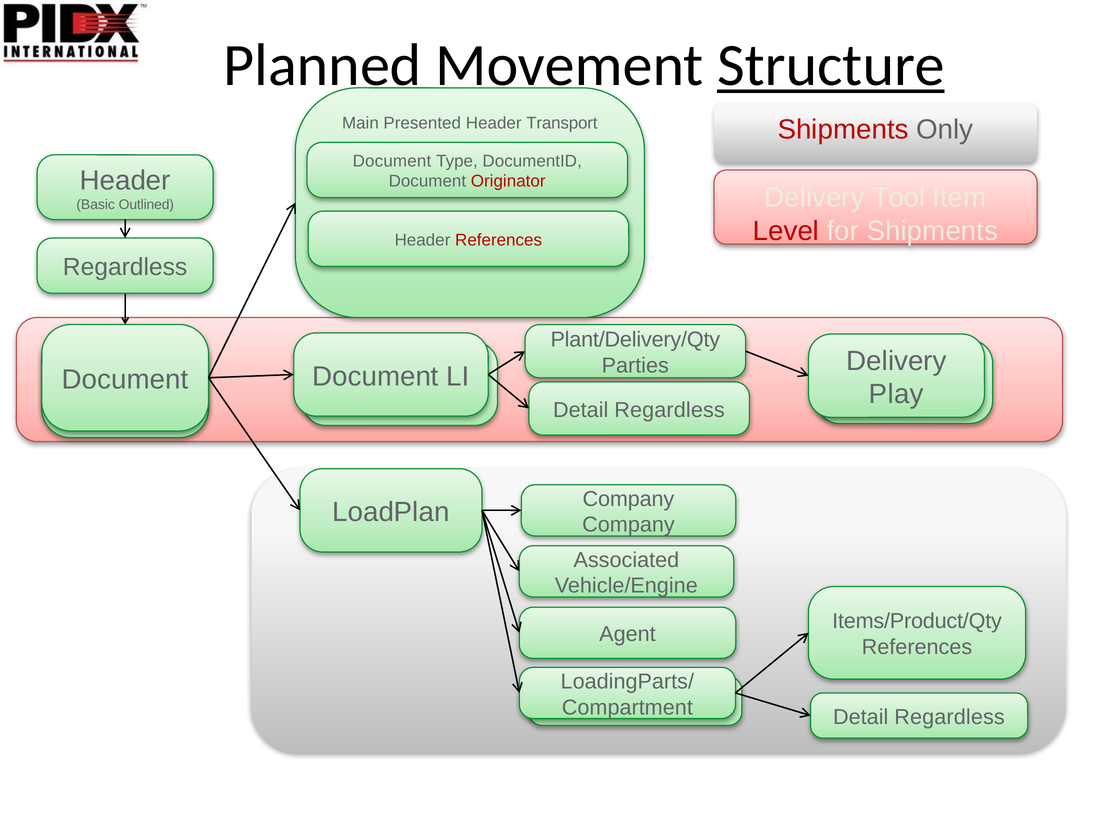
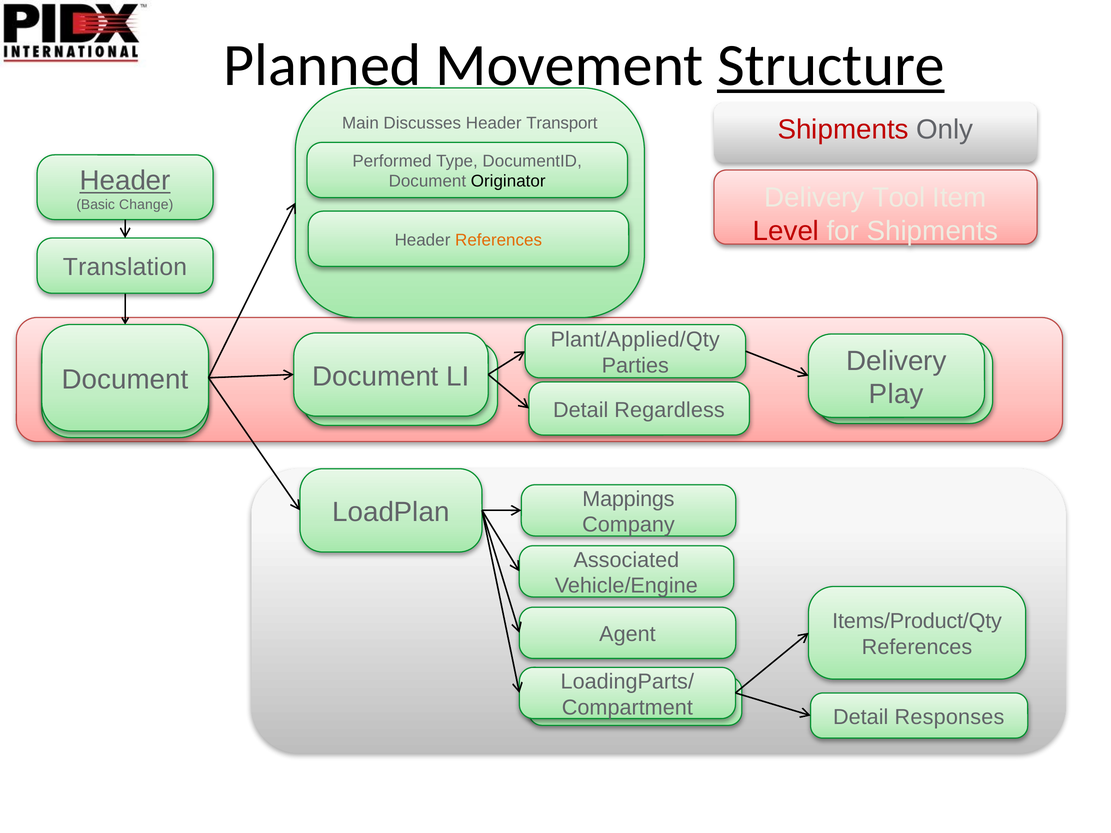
Presented: Presented -> Discusses
Document at (392, 161): Document -> Performed
Header at (125, 181) underline: none -> present
Originator colour: red -> black
Outlined: Outlined -> Change
References at (499, 240) colour: red -> orange
Regardless at (125, 267): Regardless -> Translation
Plant/Delivery/Qty: Plant/Delivery/Qty -> Plant/Applied/Qty
Company at (628, 499): Company -> Mappings
Regardless at (950, 717): Regardless -> Responses
